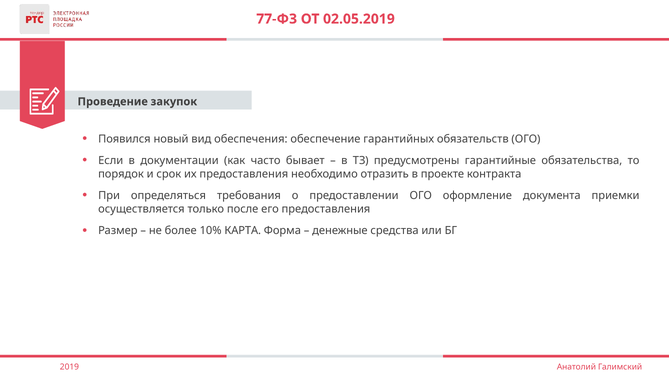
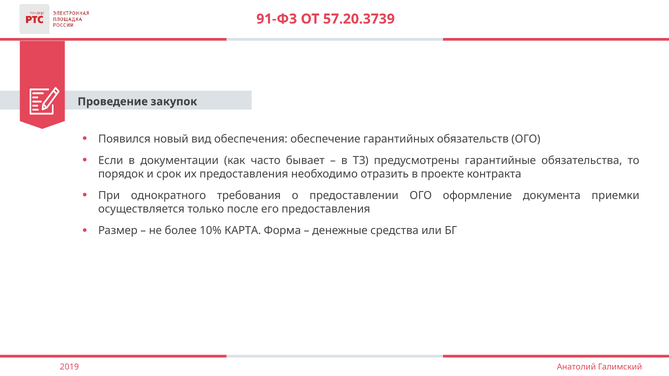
77-ФЗ: 77-ФЗ -> 91-ФЗ
02.05.2019: 02.05.2019 -> 57.20.3739
определяться: определяться -> однократного
